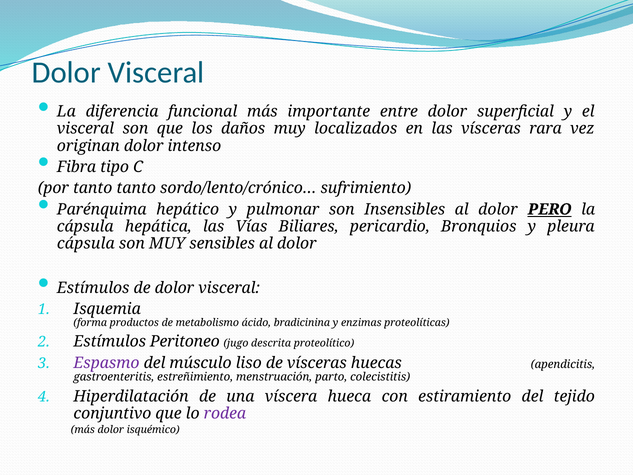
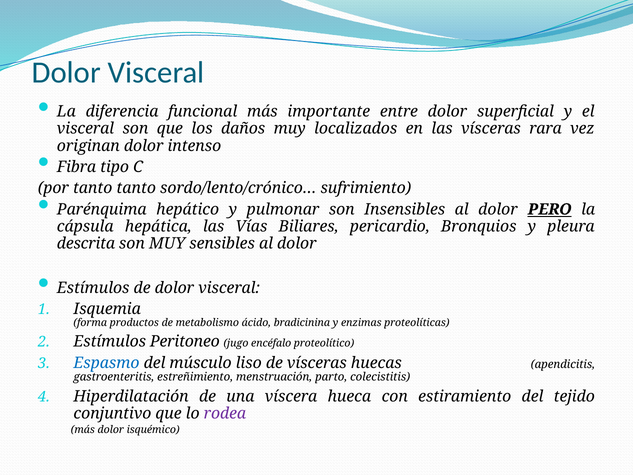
cápsula at (86, 243): cápsula -> descrita
descrita: descrita -> encéfalo
Espasmo colour: purple -> blue
